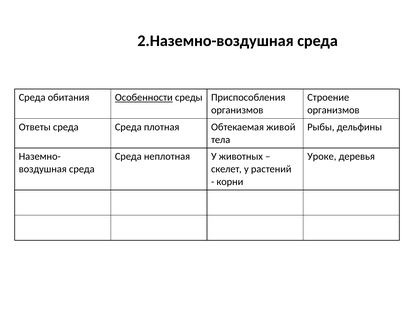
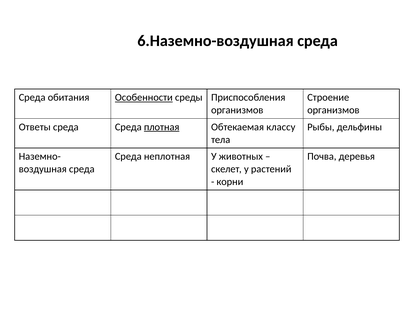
2.Наземно-воздушная: 2.Наземно-воздушная -> 6.Наземно-воздушная
плотная underline: none -> present
живой: живой -> классу
Уроке: Уроке -> Почва
